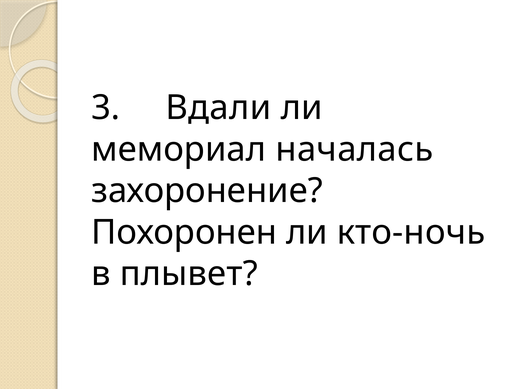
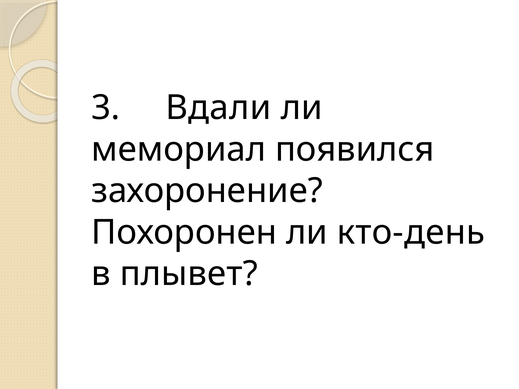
началась: началась -> появился
кто-ночь: кто-ночь -> кто-день
